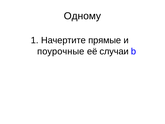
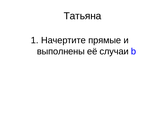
Одному: Одному -> Татьяна
поурочные: поурочные -> выполнены
